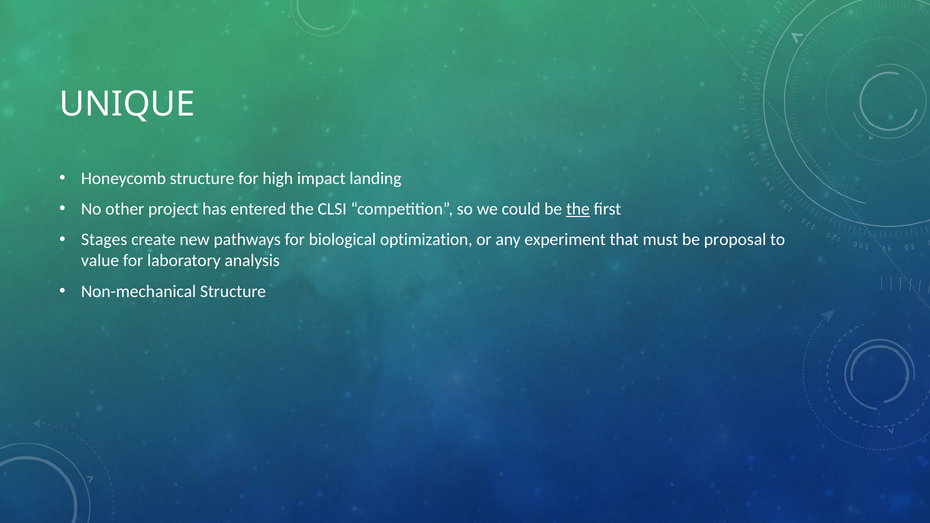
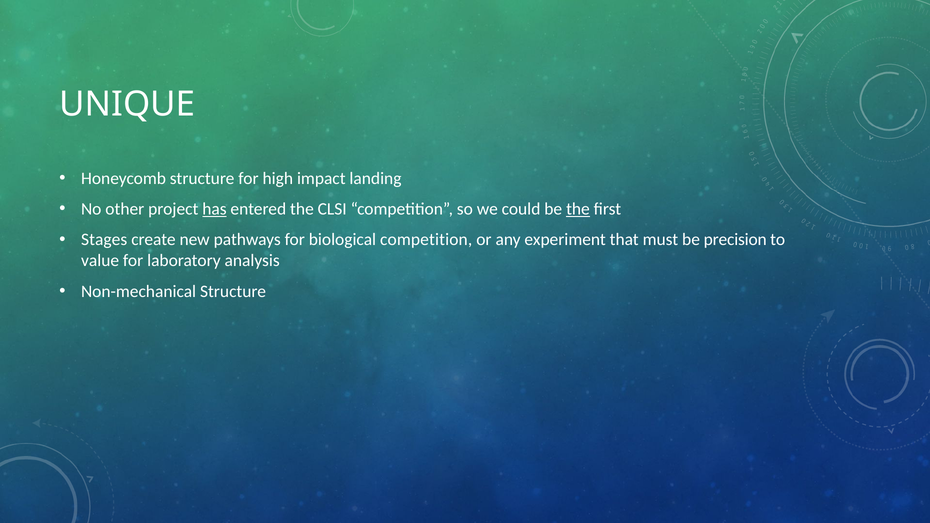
has underline: none -> present
biological optimization: optimization -> competition
proposal: proposal -> precision
